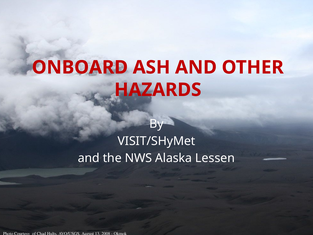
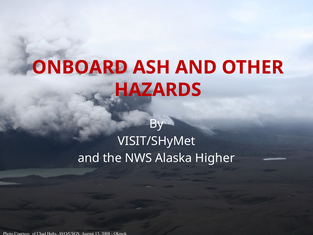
Lessen: Lessen -> Higher
